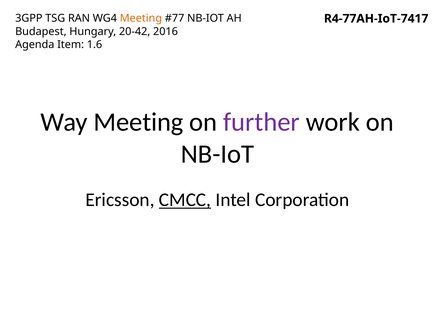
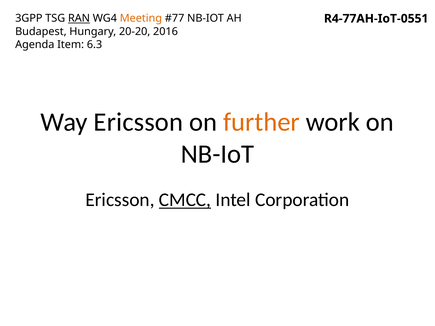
RAN underline: none -> present
R4-77AH-IoT-7417: R4-77AH-IoT-7417 -> R4-77AH-IoT-0551
20-42: 20-42 -> 20-20
1.6: 1.6 -> 6.3
Way Meeting: Meeting -> Ericsson
further colour: purple -> orange
